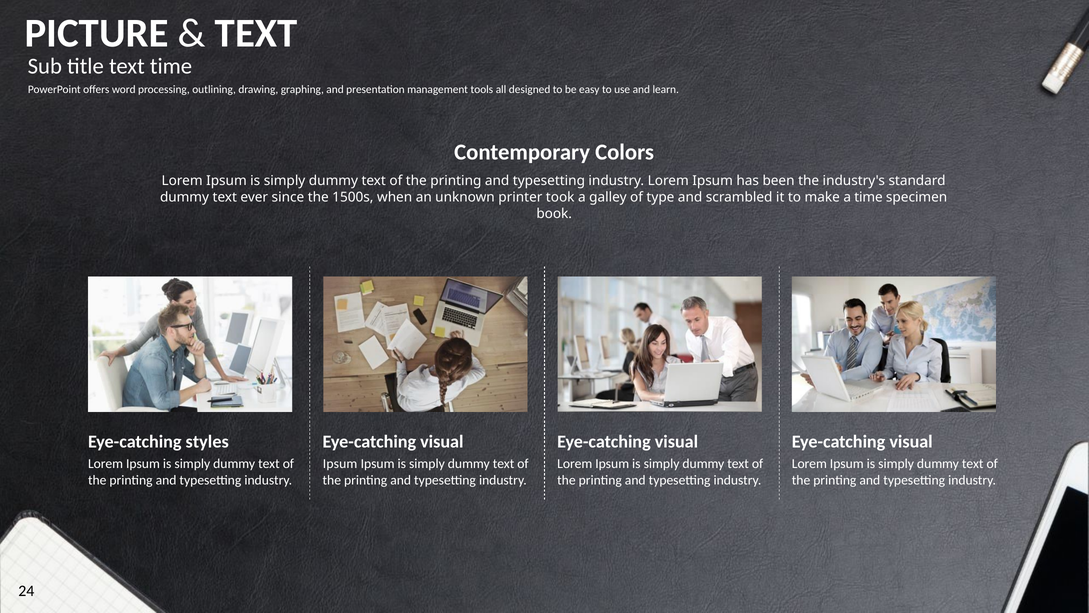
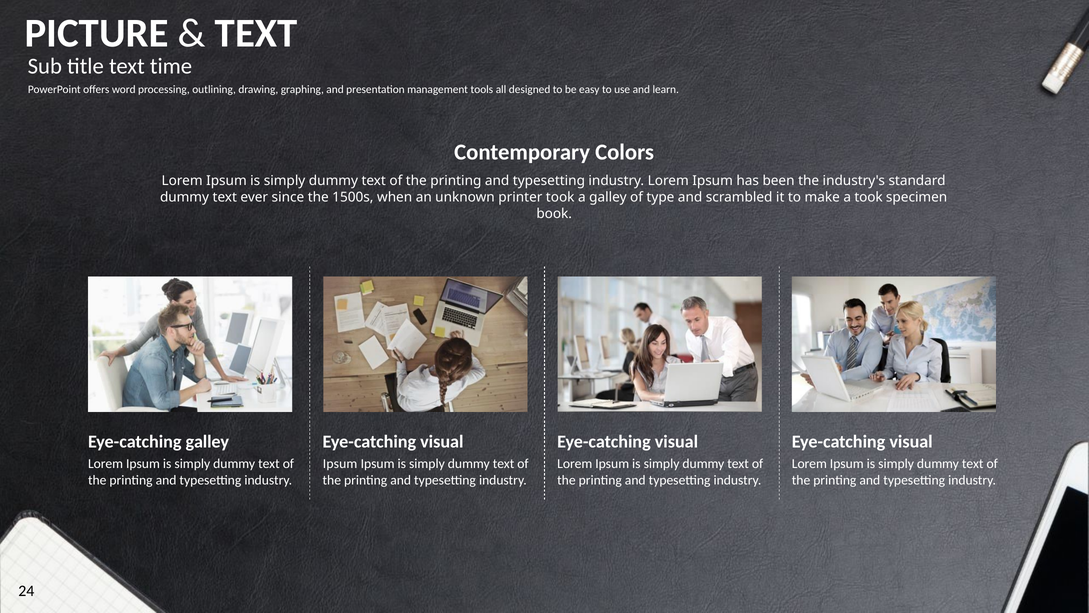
a time: time -> took
Eye-catching styles: styles -> galley
